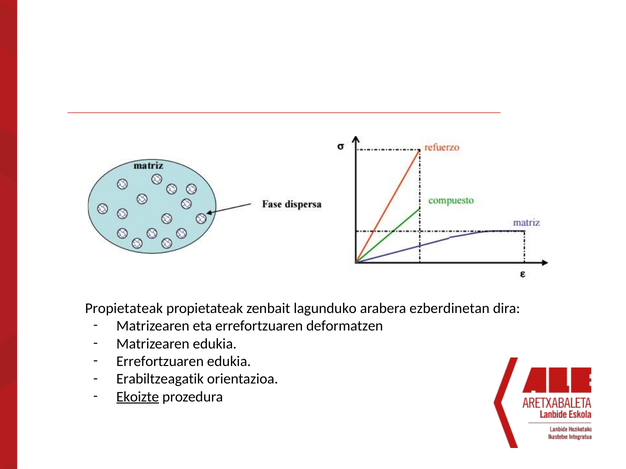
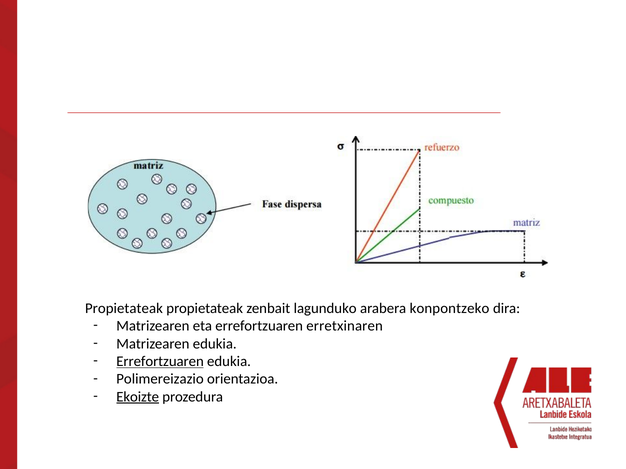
ezberdinetan: ezberdinetan -> konpontzeko
deformatzen: deformatzen -> erretxinaren
Errefortzuaren at (160, 362) underline: none -> present
Erabiltzeagatik: Erabiltzeagatik -> Polimereizazio
